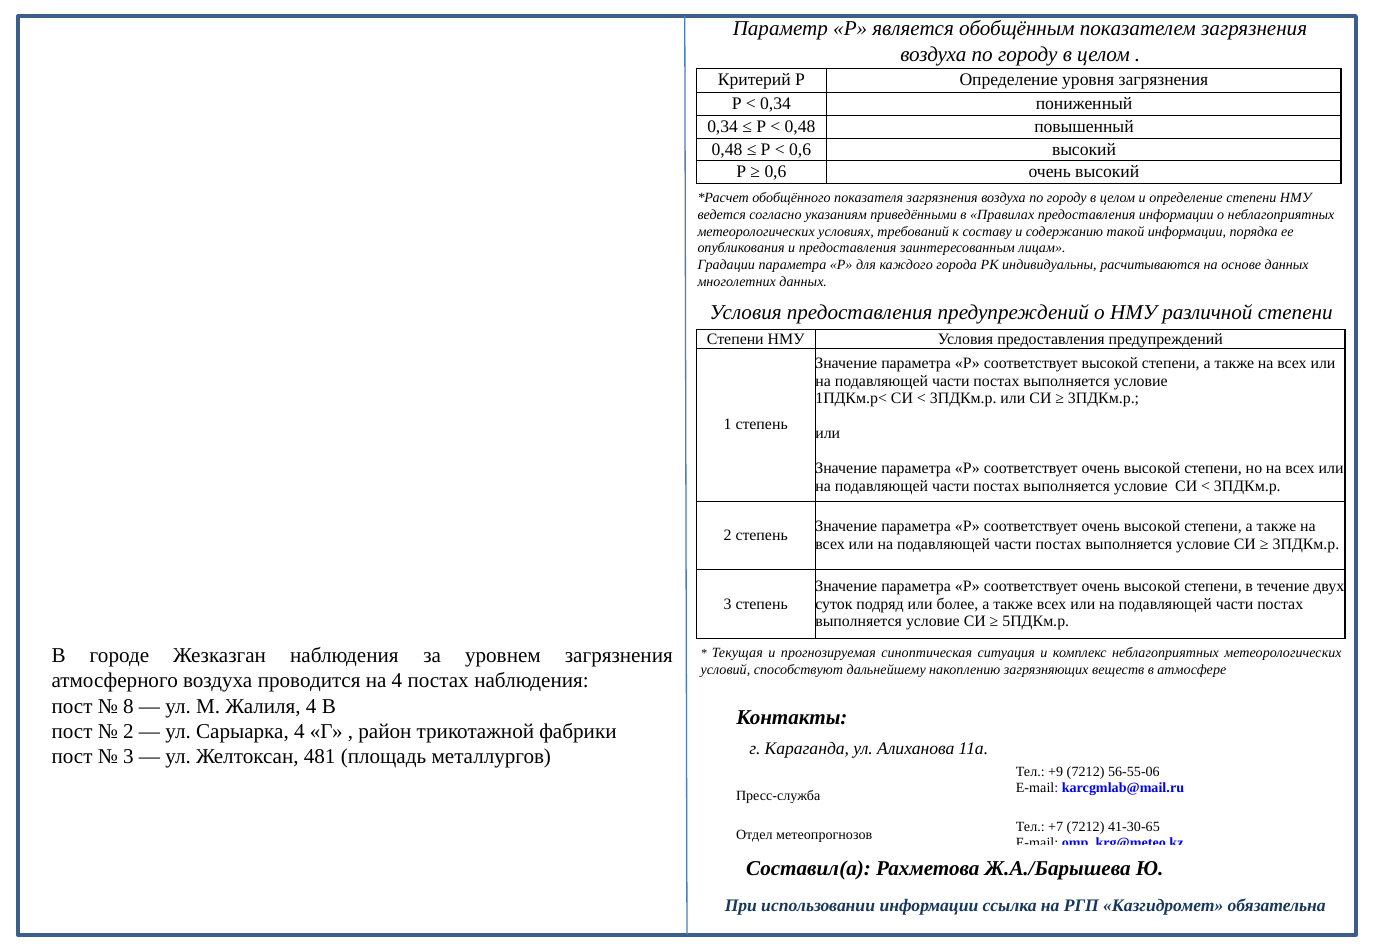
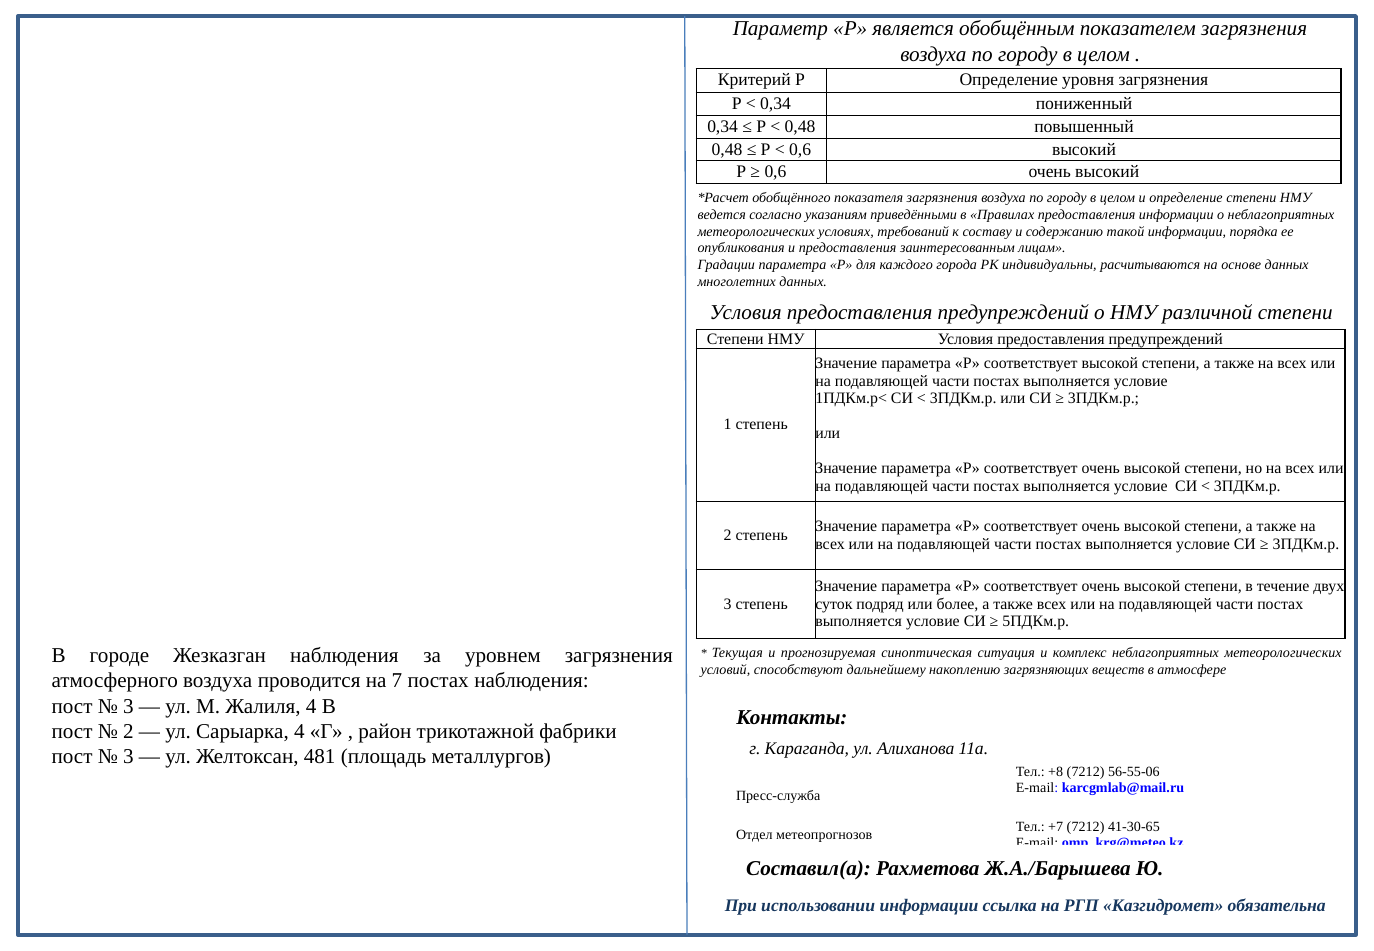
на 4: 4 -> 7
8 at (128, 706): 8 -> 3
+9: +9 -> +8
